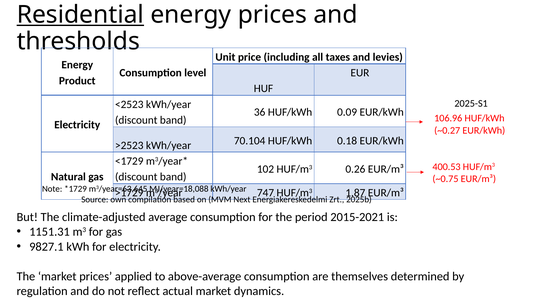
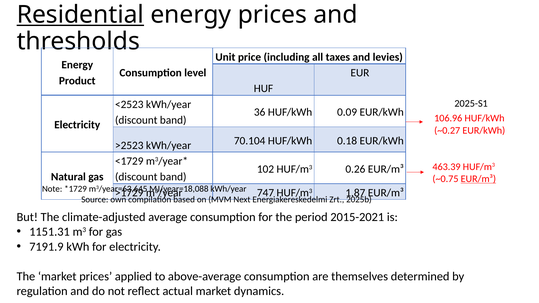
400.53: 400.53 -> 463.39
EUR/m³ at (478, 179) underline: none -> present
9827.1: 9827.1 -> 7191.9
